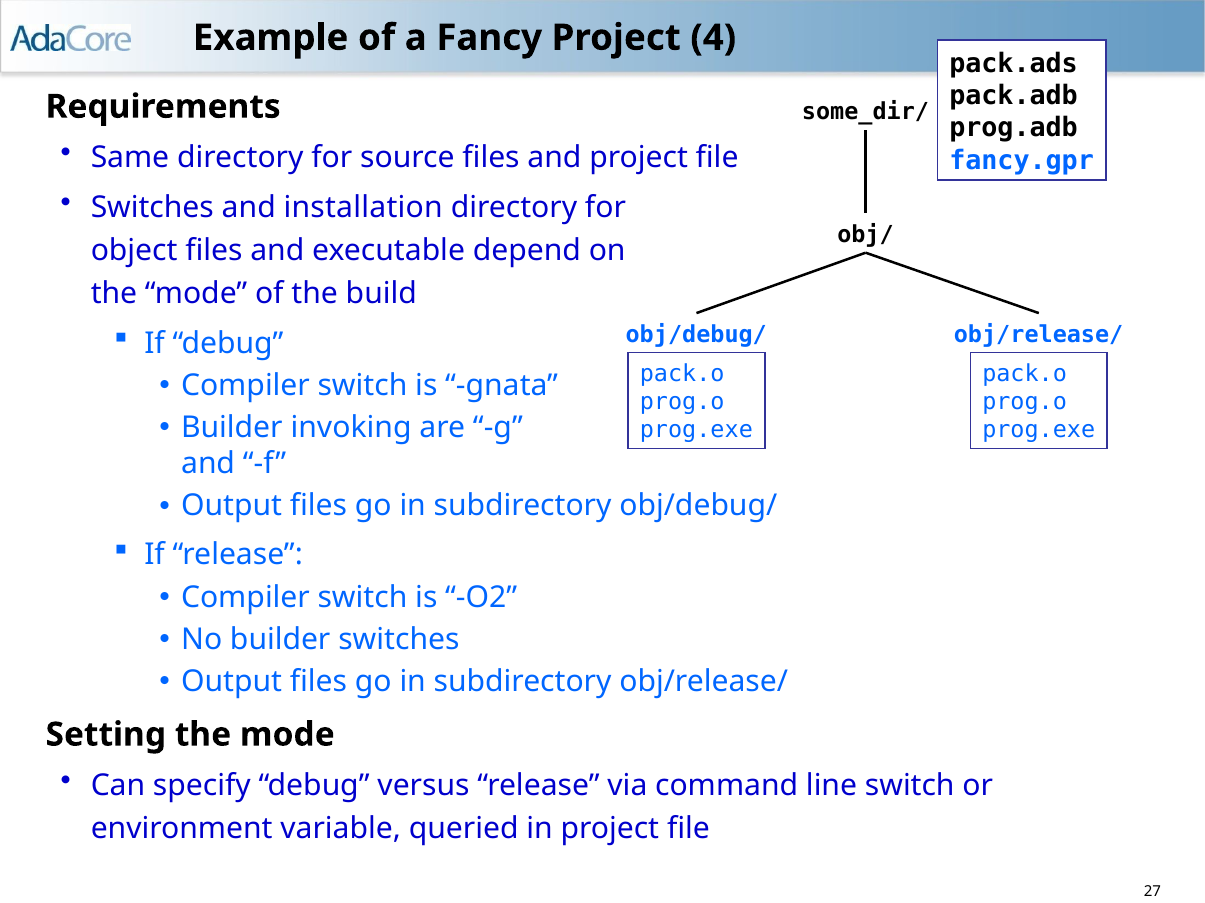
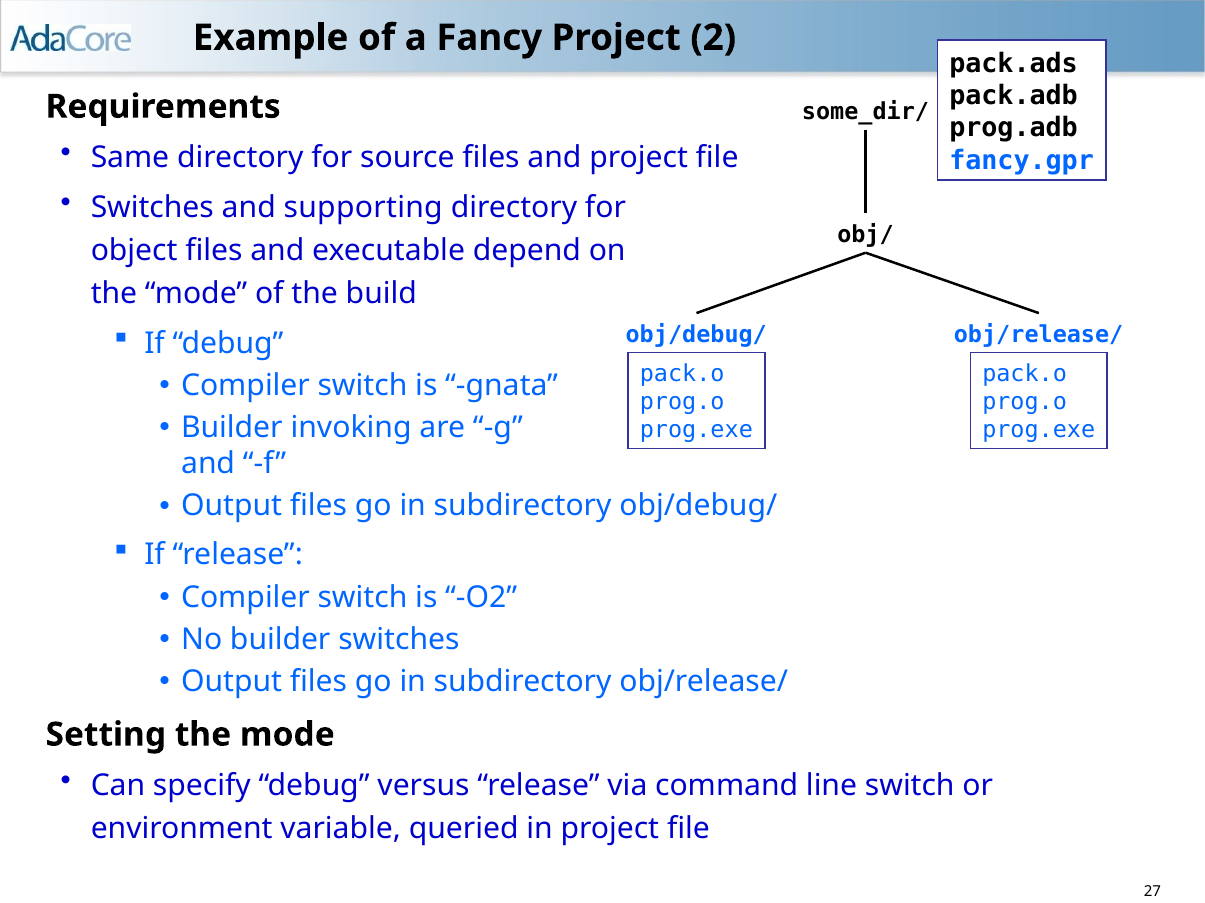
4: 4 -> 2
installation: installation -> supporting
